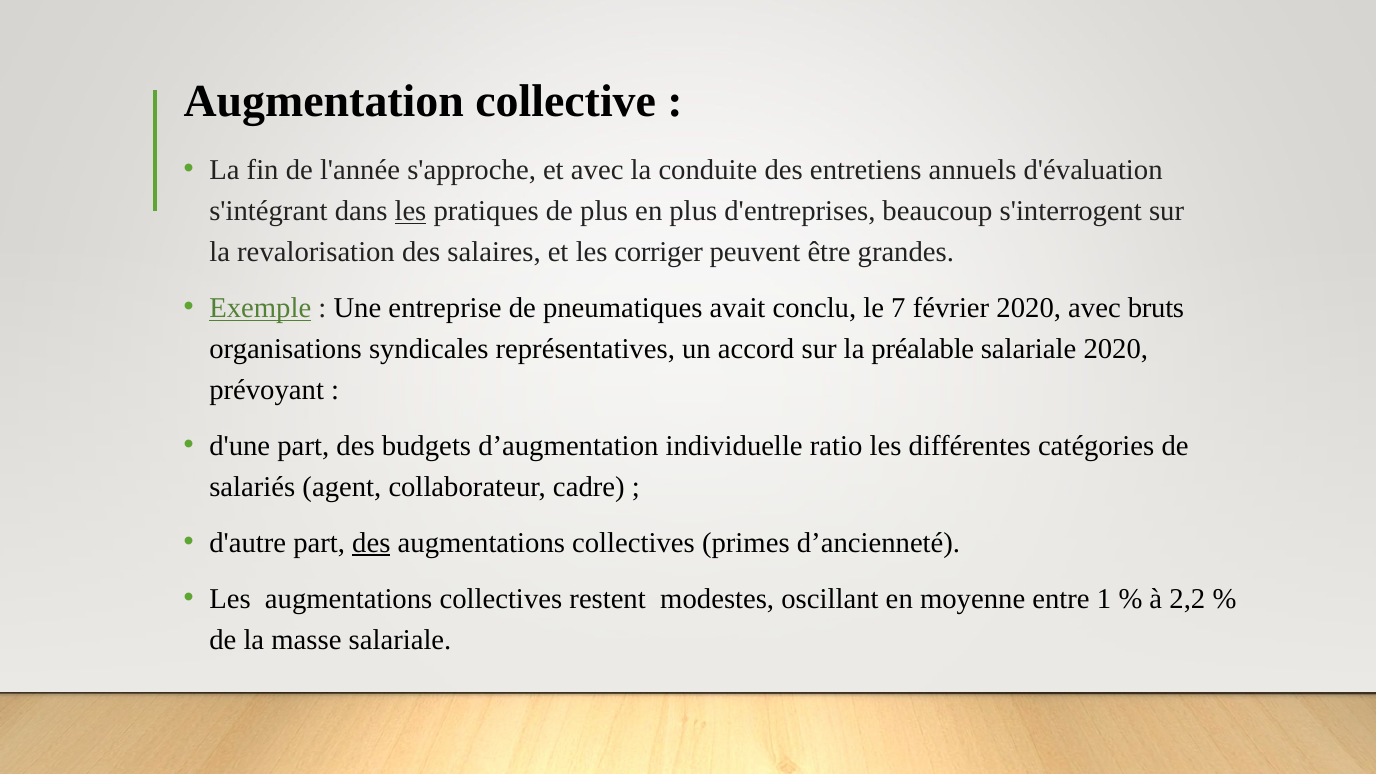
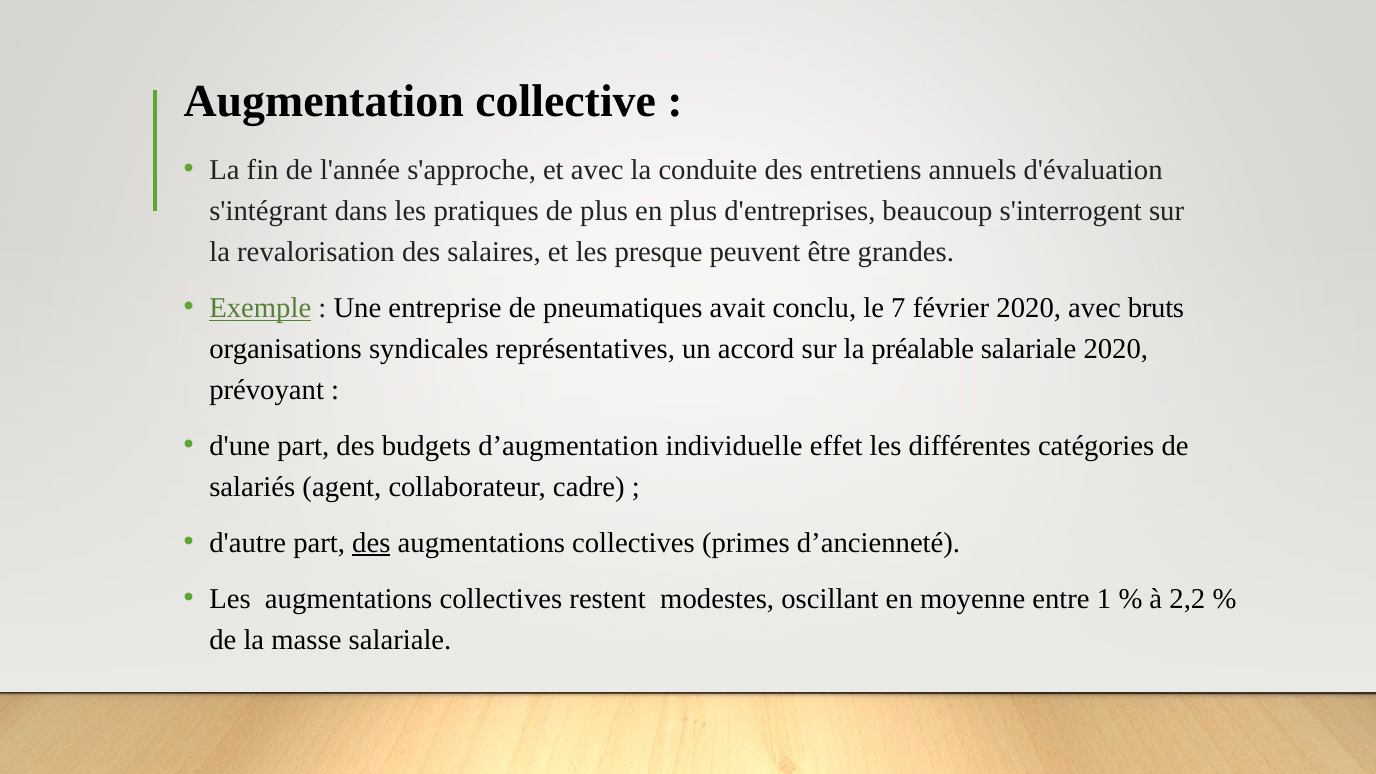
les at (411, 211) underline: present -> none
corriger: corriger -> presque
ratio: ratio -> effet
